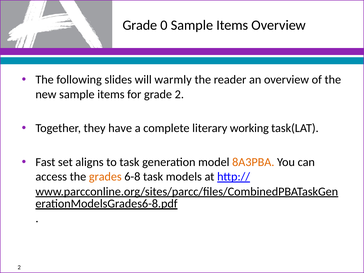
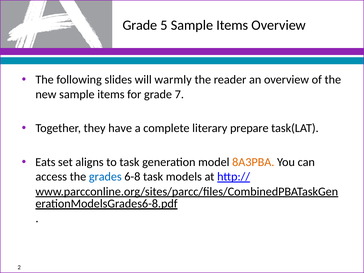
0: 0 -> 5
grade 2: 2 -> 7
working: working -> prepare
Fast: Fast -> Eats
grades colour: orange -> blue
